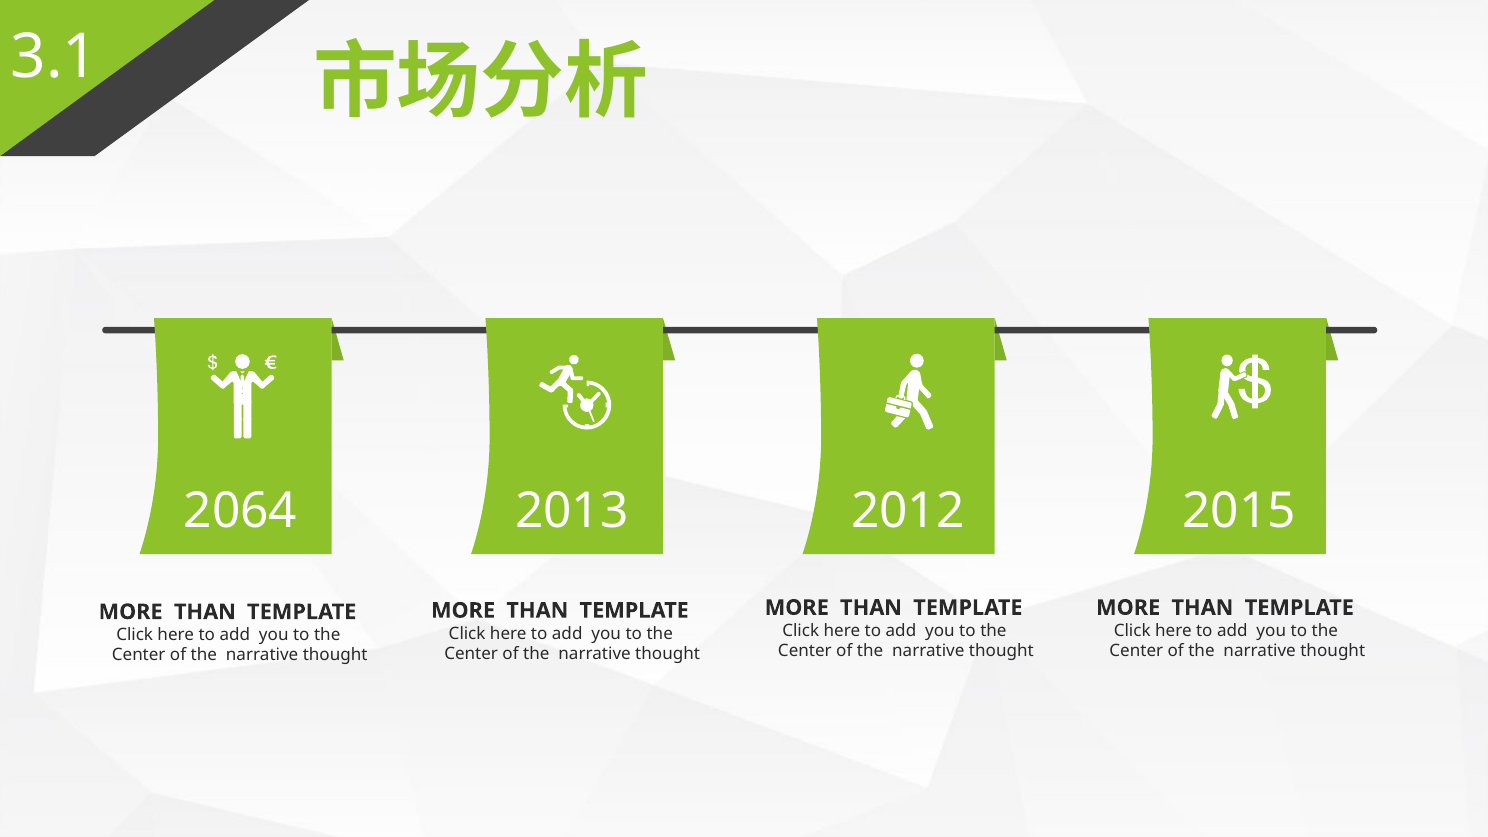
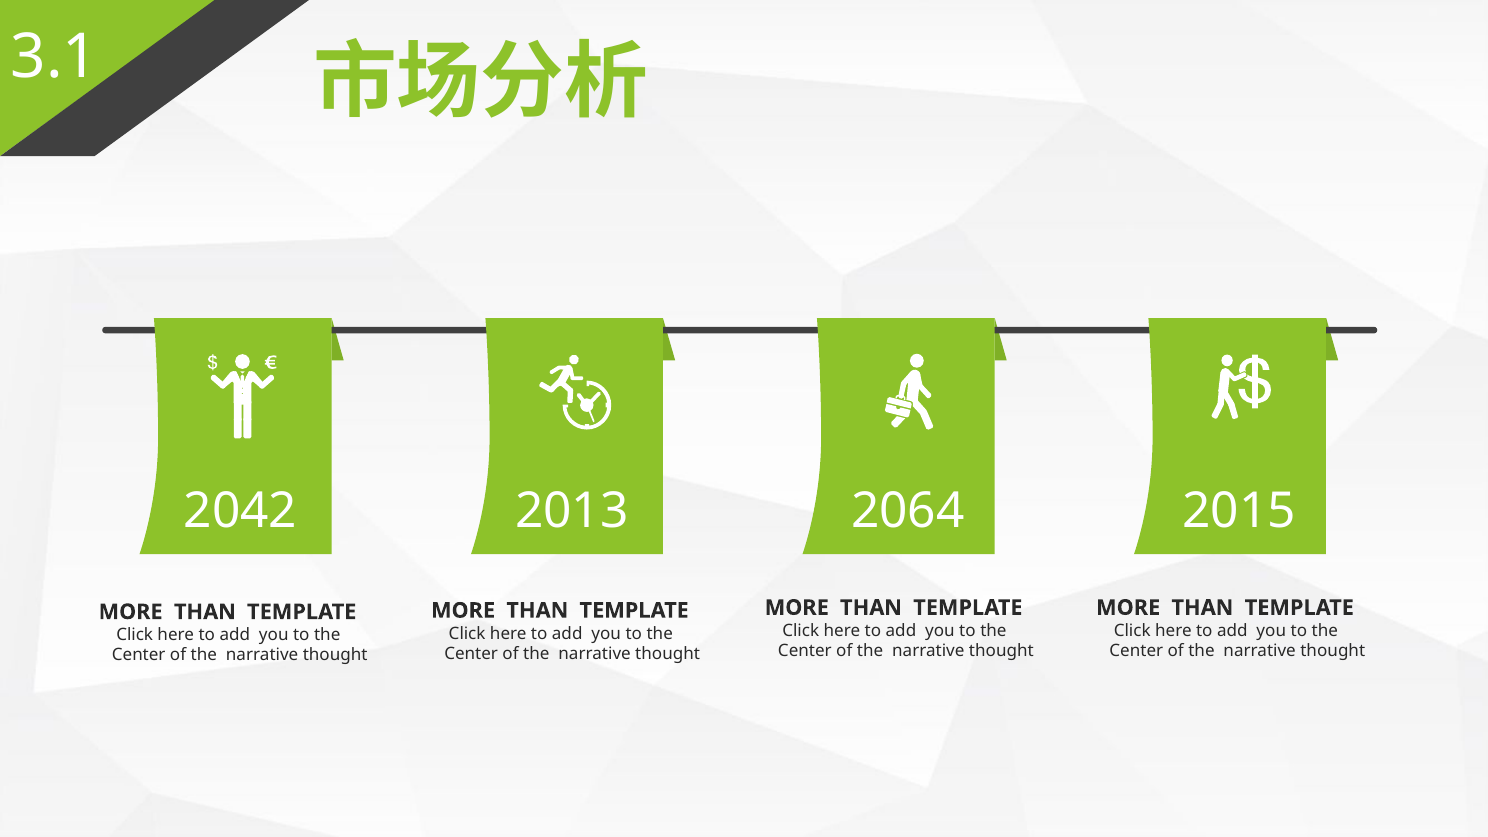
2064: 2064 -> 2042
2012: 2012 -> 2064
